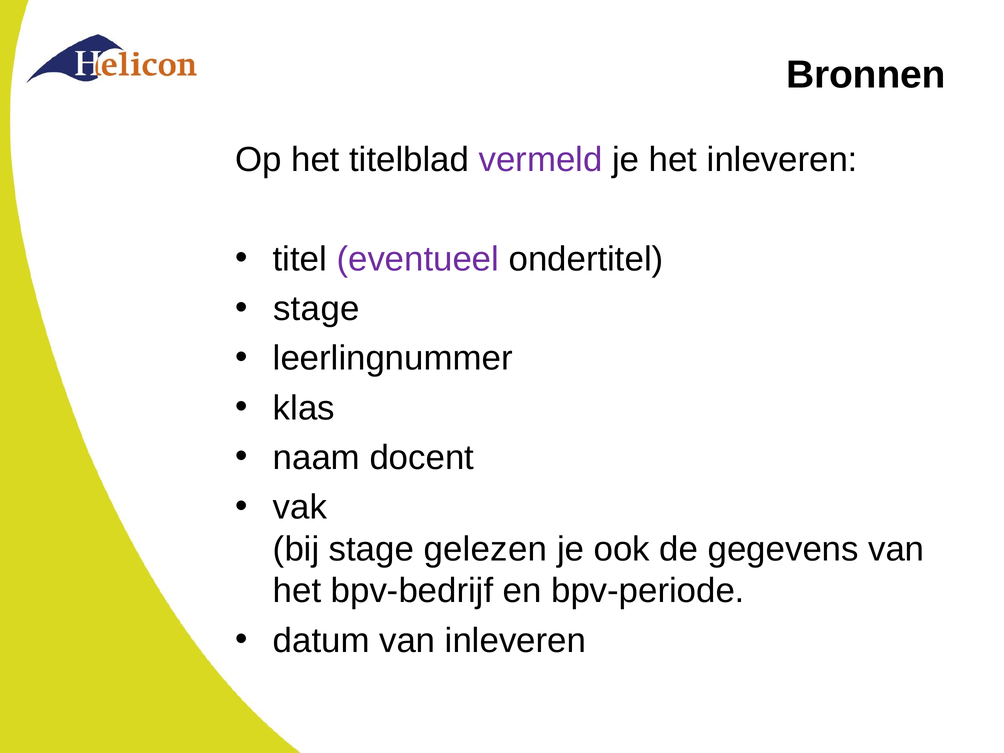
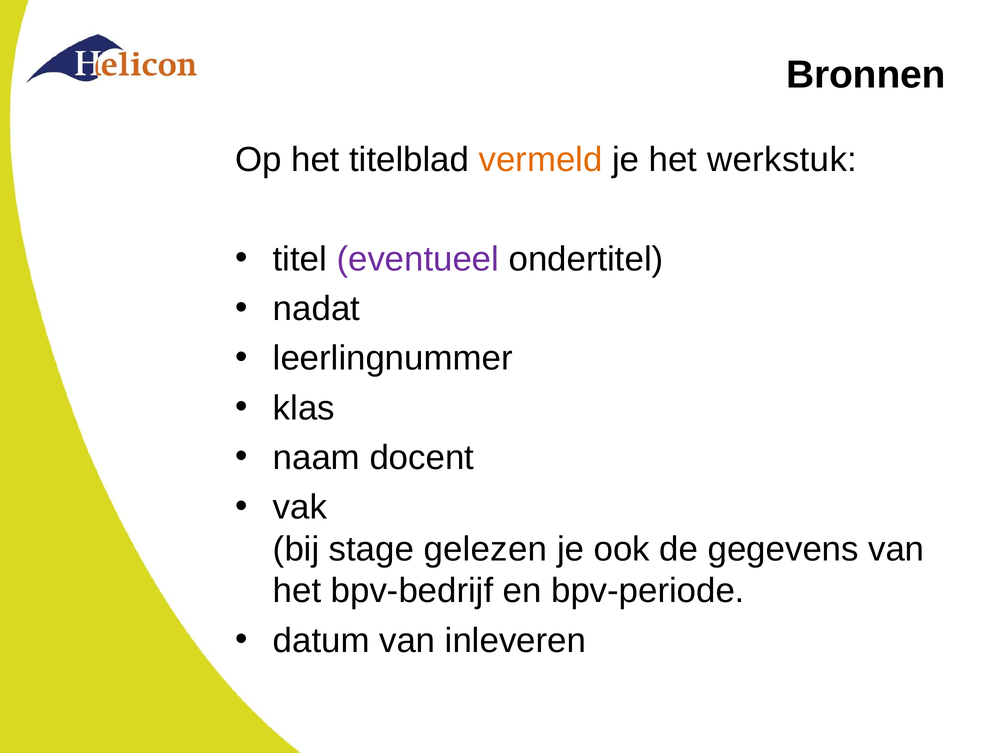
vermeld colour: purple -> orange
het inleveren: inleveren -> werkstuk
stage at (316, 309): stage -> nadat
